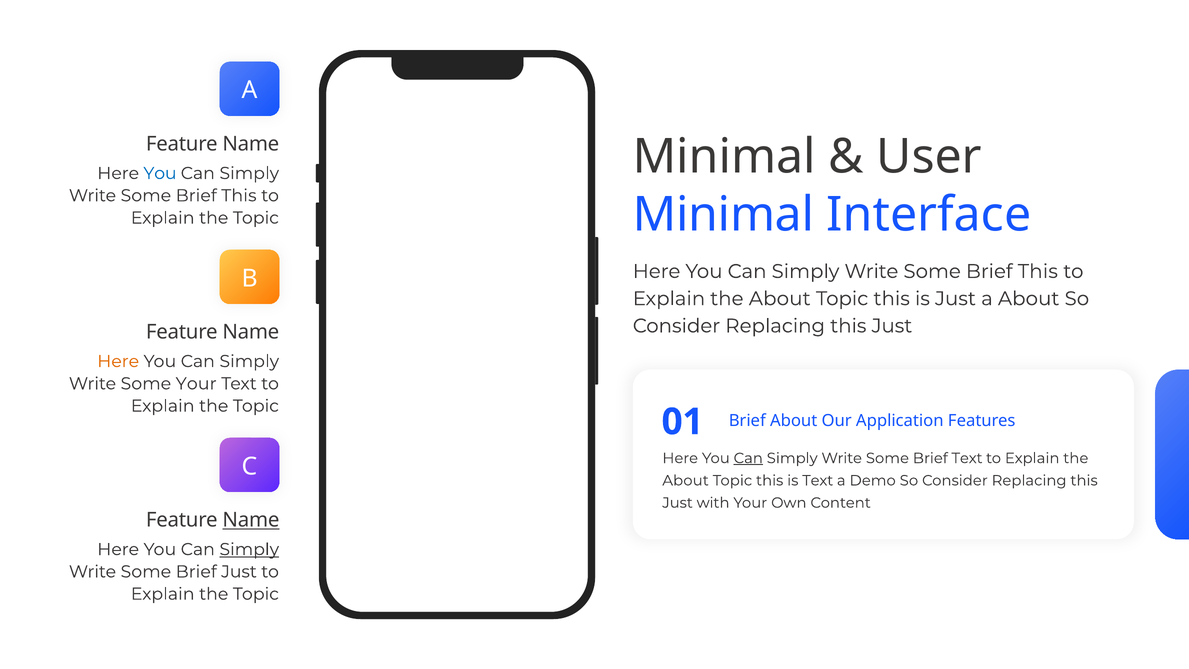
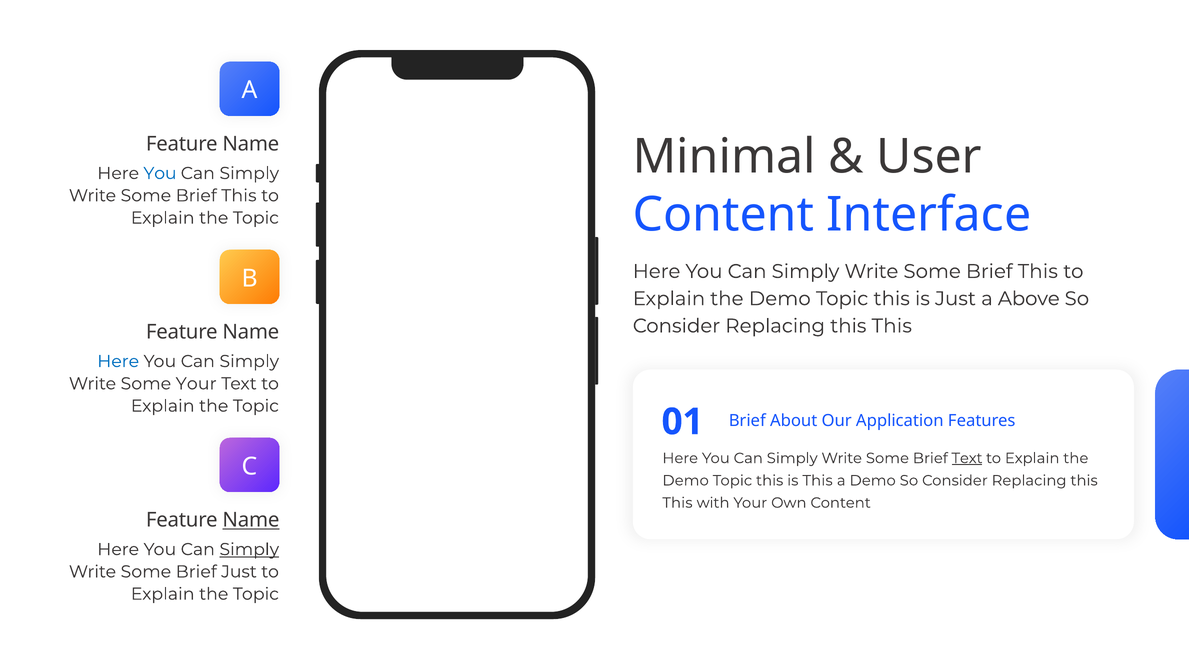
Minimal at (724, 215): Minimal -> Content
About at (780, 299): About -> Demo
a About: About -> Above
Just at (892, 326): Just -> This
Here at (118, 361) colour: orange -> blue
Can at (748, 458) underline: present -> none
Text at (967, 458) underline: none -> present
About at (686, 480): About -> Demo
is Text: Text -> This
Just at (678, 503): Just -> This
